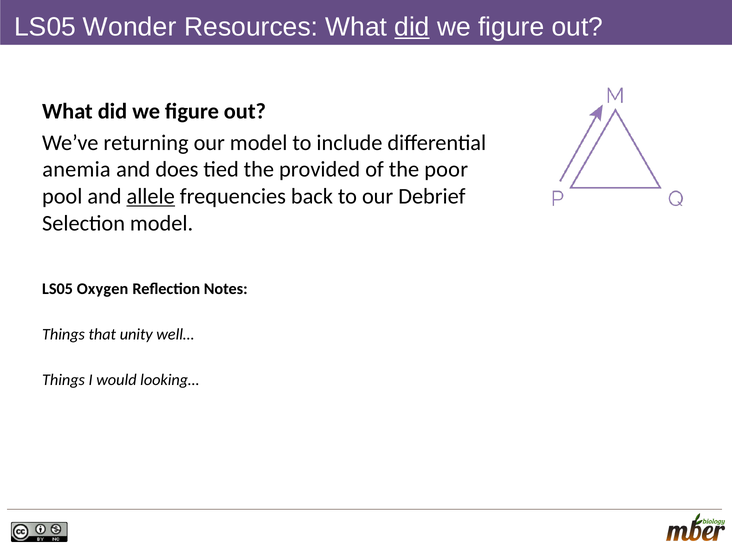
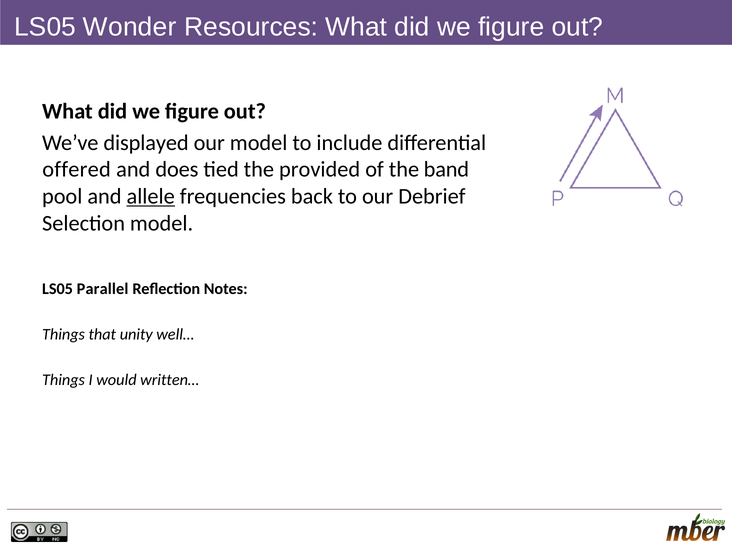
did at (412, 27) underline: present -> none
returning: returning -> displayed
anemia: anemia -> offered
poor: poor -> band
Oxygen: Oxygen -> Parallel
looking…: looking… -> written…
